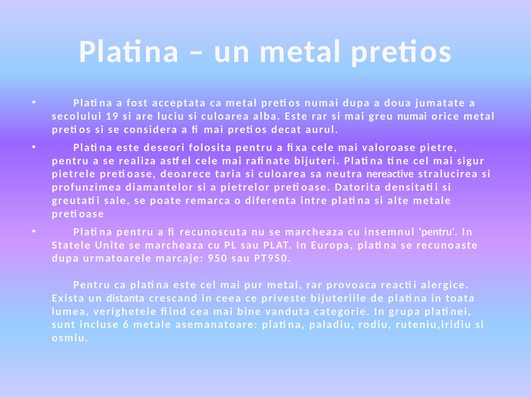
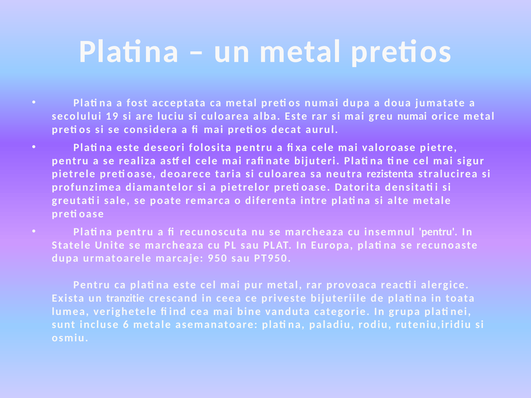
nereactive: nereactive -> rezistenta
distanta: distanta -> tranzitie
